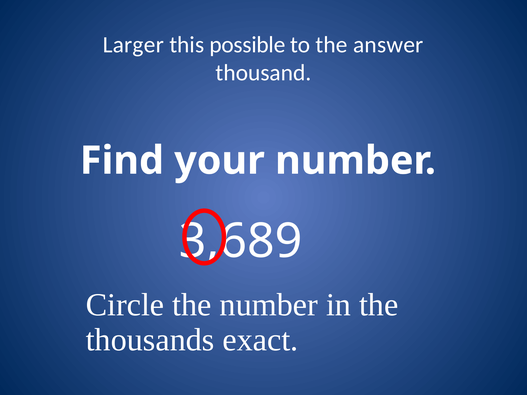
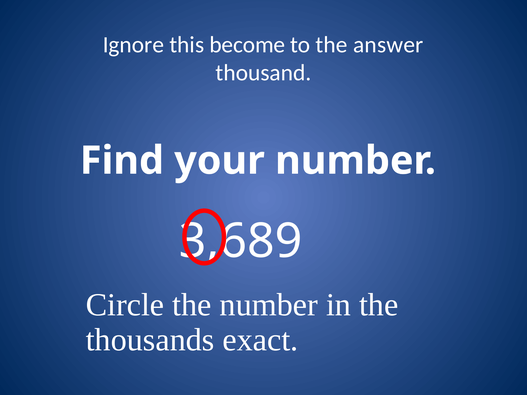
Larger: Larger -> Ignore
possible: possible -> become
